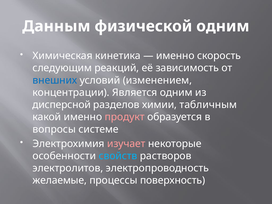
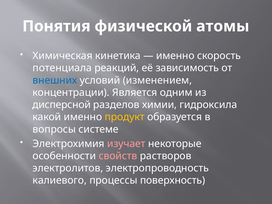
Данным: Данным -> Понятия
физической одним: одним -> атомы
следующим: следующим -> потенциала
табличным: табличным -> гидроксила
продукт colour: pink -> yellow
свойств colour: light blue -> pink
желаемые: желаемые -> калиевого
